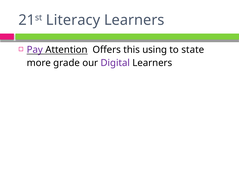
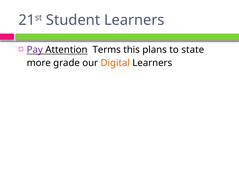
Literacy: Literacy -> Student
Offers: Offers -> Terms
using: using -> plans
Digital colour: purple -> orange
